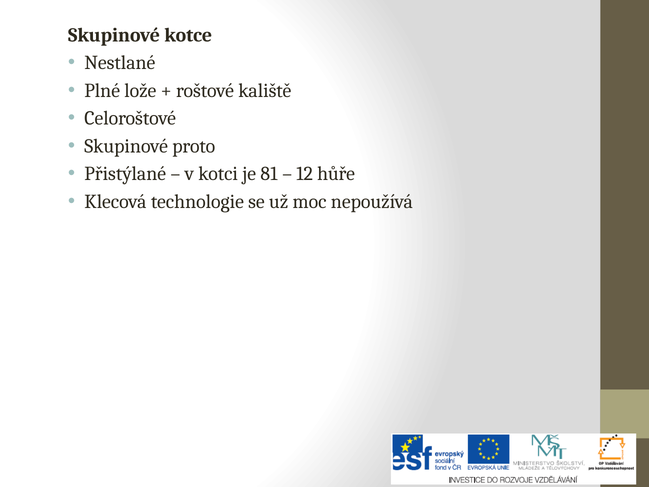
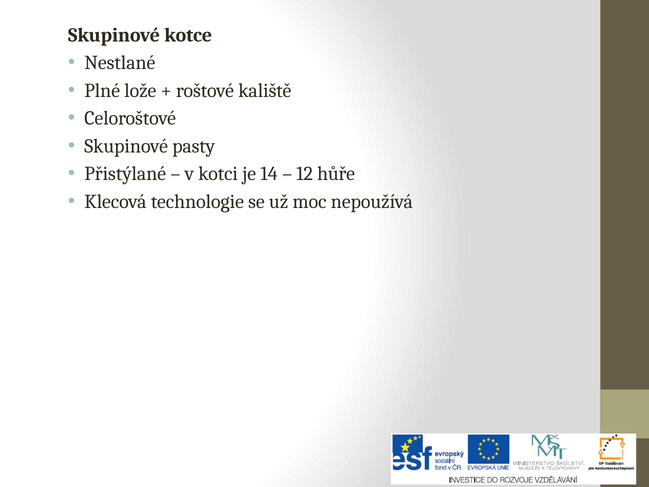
proto: proto -> pasty
81: 81 -> 14
